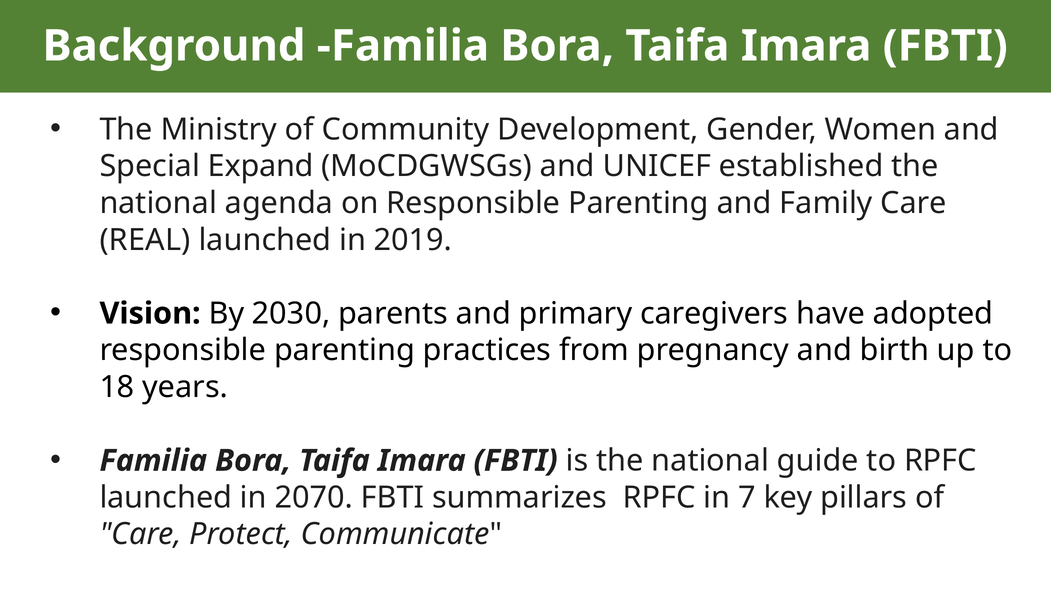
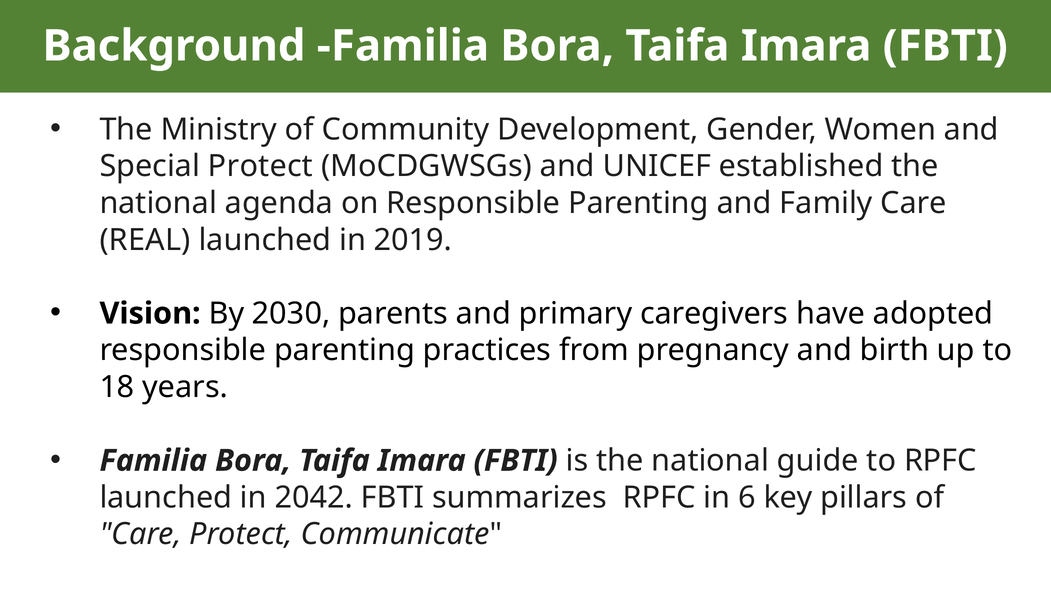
Special Expand: Expand -> Protect
2070: 2070 -> 2042
7: 7 -> 6
